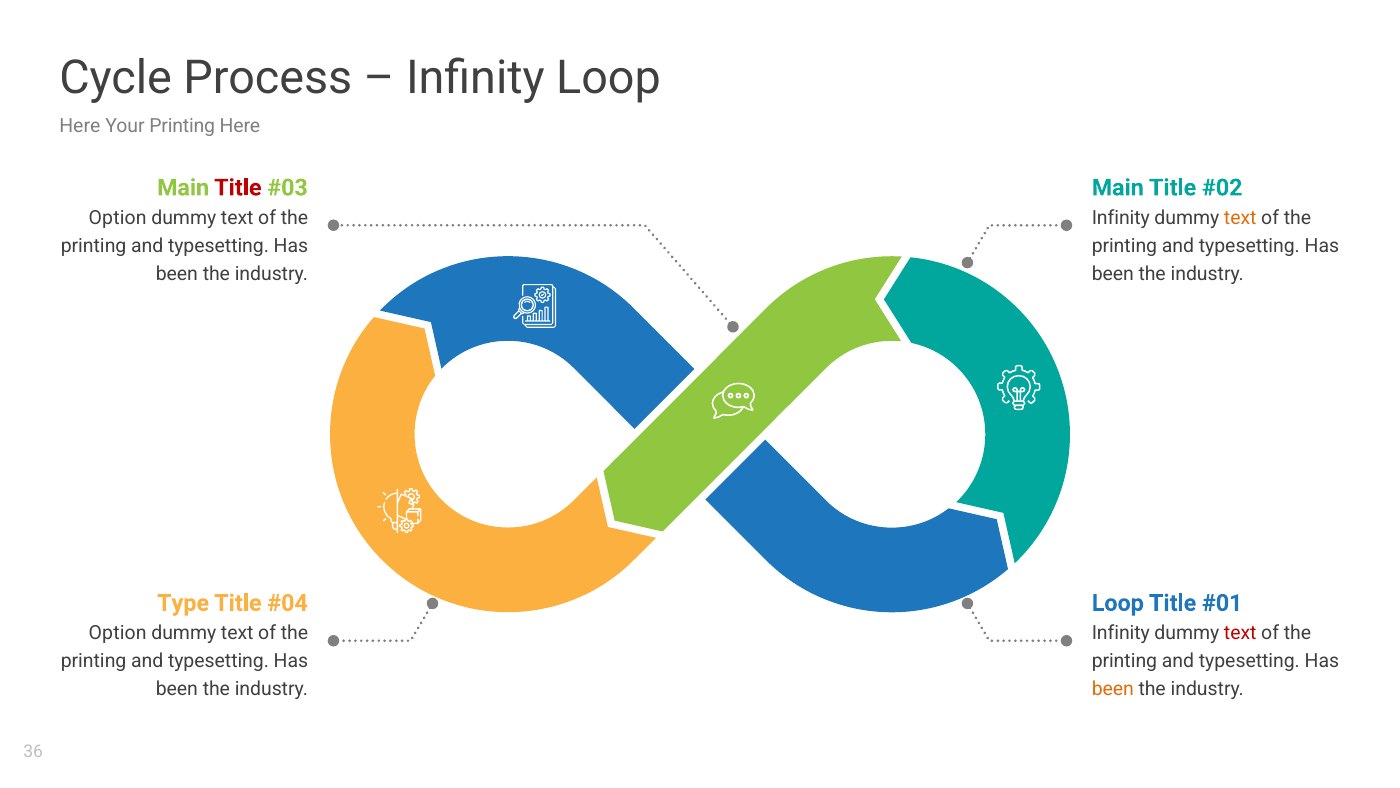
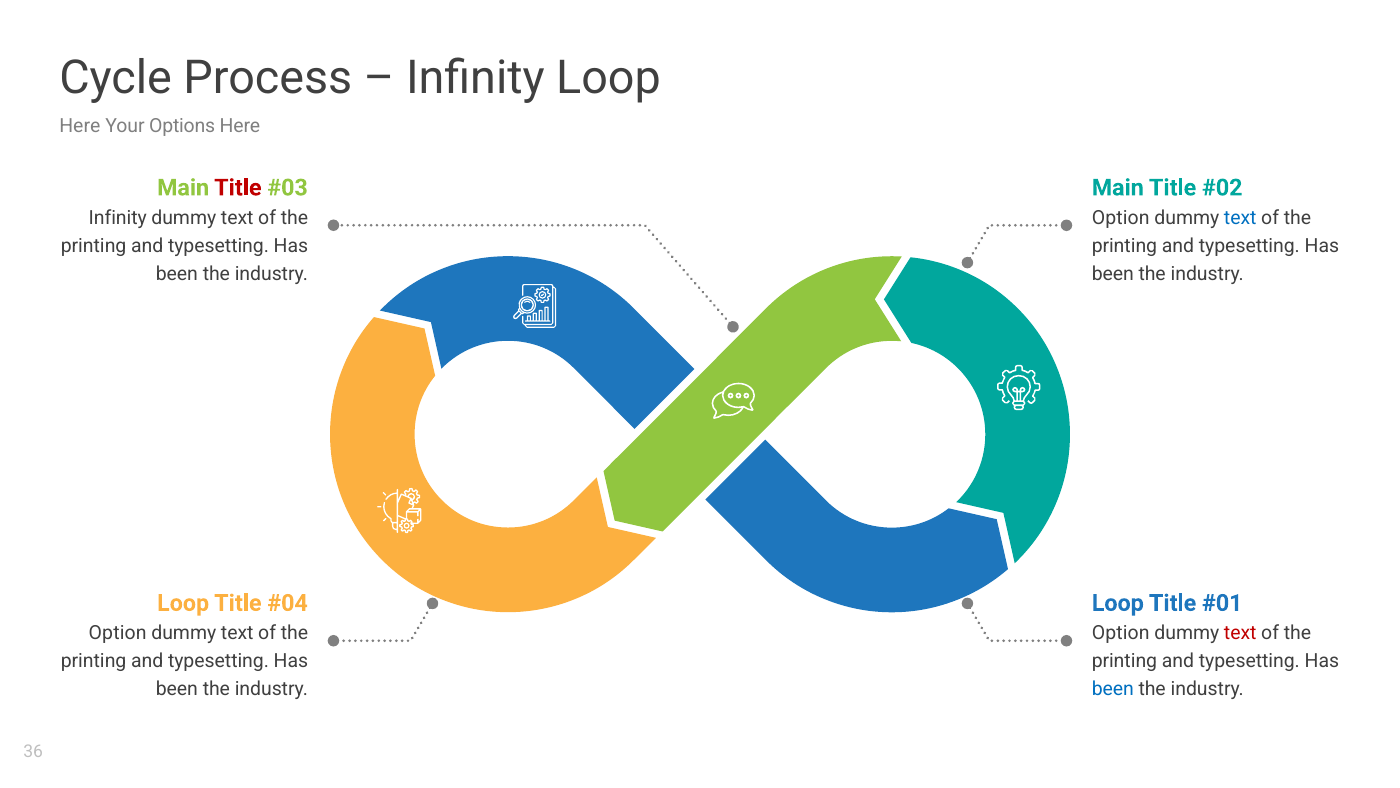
Your Printing: Printing -> Options
Option at (118, 218): Option -> Infinity
Infinity at (1121, 218): Infinity -> Option
text at (1240, 218) colour: orange -> blue
Type at (183, 603): Type -> Loop
Infinity at (1121, 633): Infinity -> Option
been at (1113, 689) colour: orange -> blue
